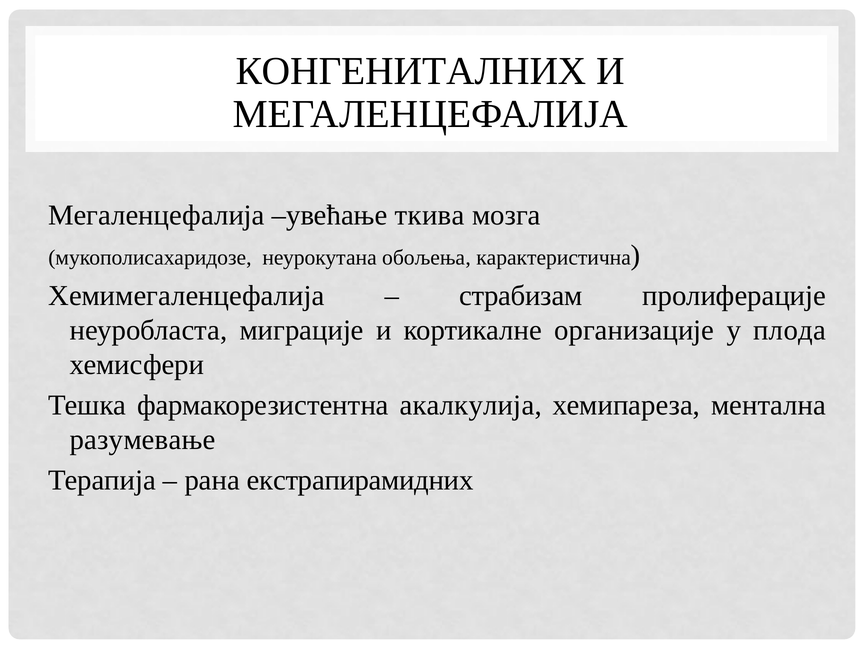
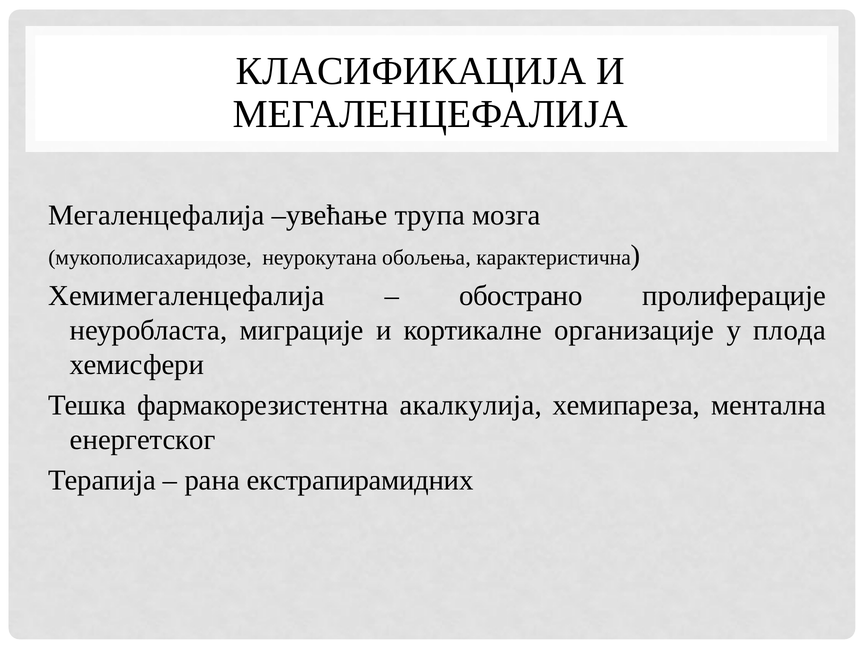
КОНГЕНИТАЛНИХ: КОНГЕНИТАЛНИХ -> КЛАСИФИКАЦИЈА
ткива: ткива -> трупа
страбизам: страбизам -> обострано
разумевање: разумевање -> енергетског
